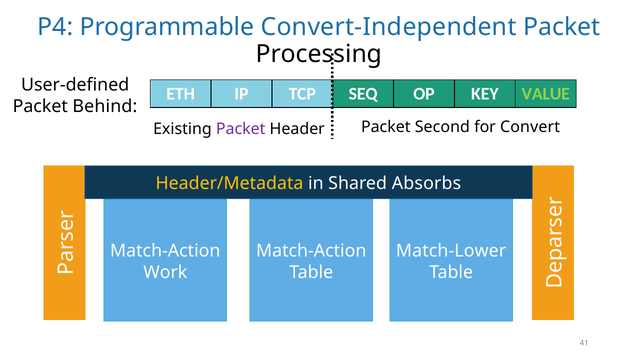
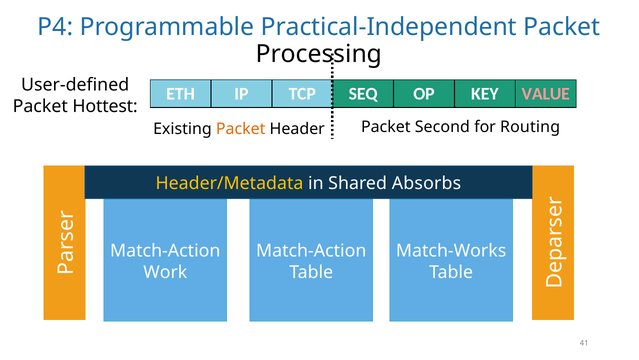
Convert-Independent: Convert-Independent -> Practical-Independent
VALUE colour: light green -> pink
Behind: Behind -> Hottest
Packet at (241, 129) colour: purple -> orange
Convert: Convert -> Routing
Match-Lower: Match-Lower -> Match-Works
